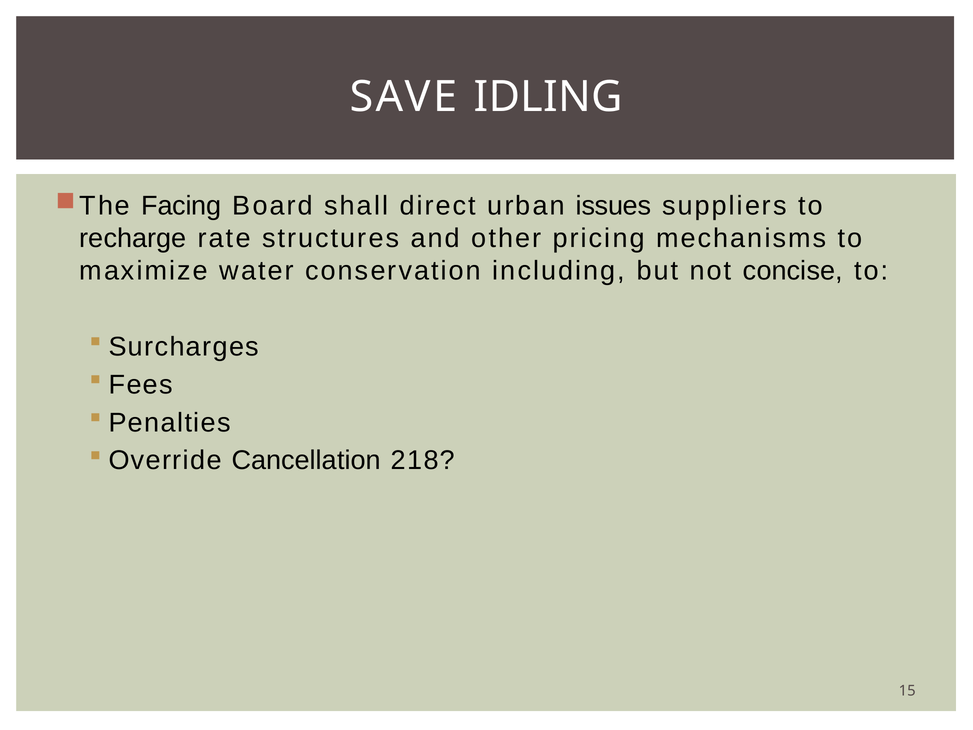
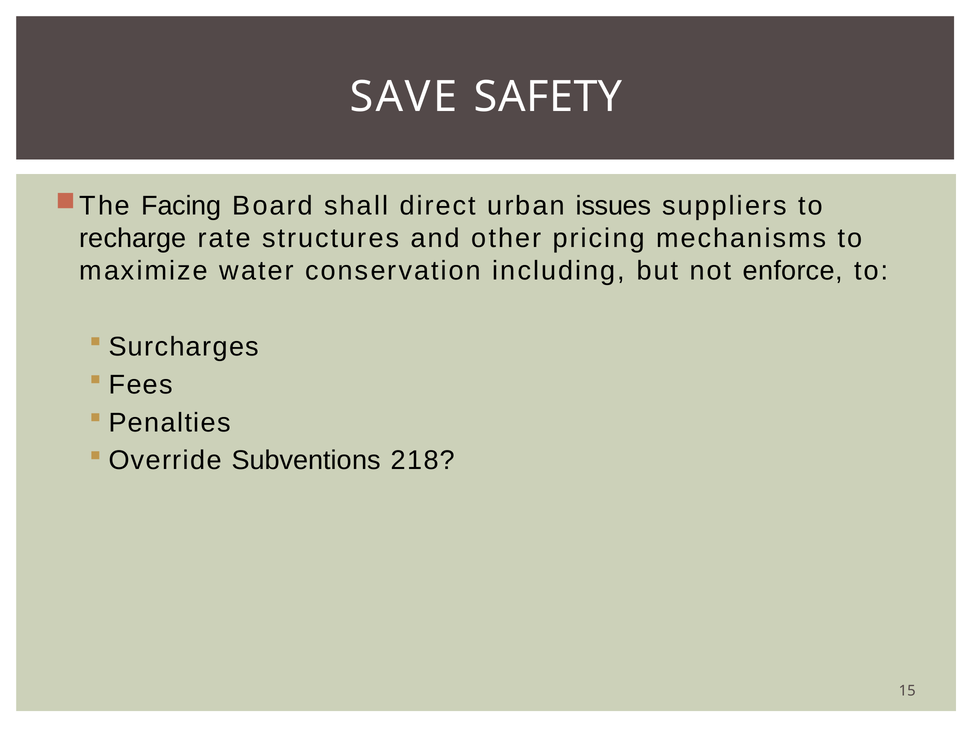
IDLING: IDLING -> SAFETY
concise: concise -> enforce
Cancellation: Cancellation -> Subventions
